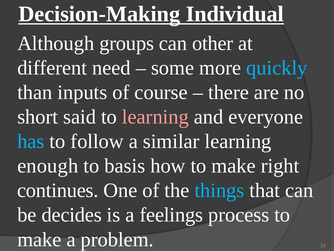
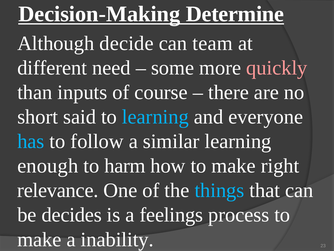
Individual: Individual -> Determine
groups: groups -> decide
other: other -> team
quickly colour: light blue -> pink
learning at (155, 117) colour: pink -> light blue
basis: basis -> harm
continues: continues -> relevance
problem: problem -> inability
